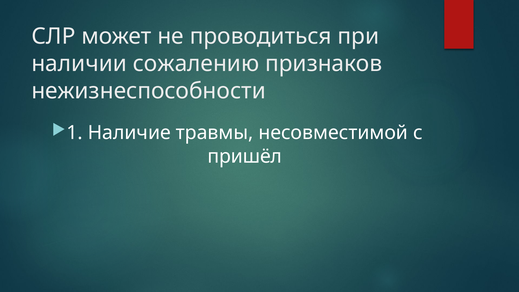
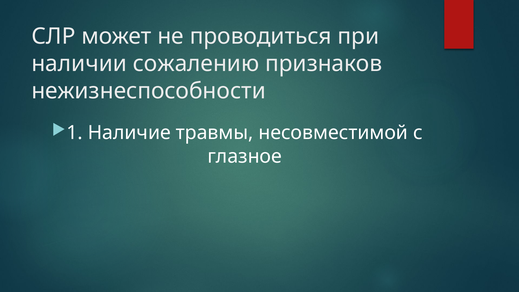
пришёл: пришёл -> глазное
